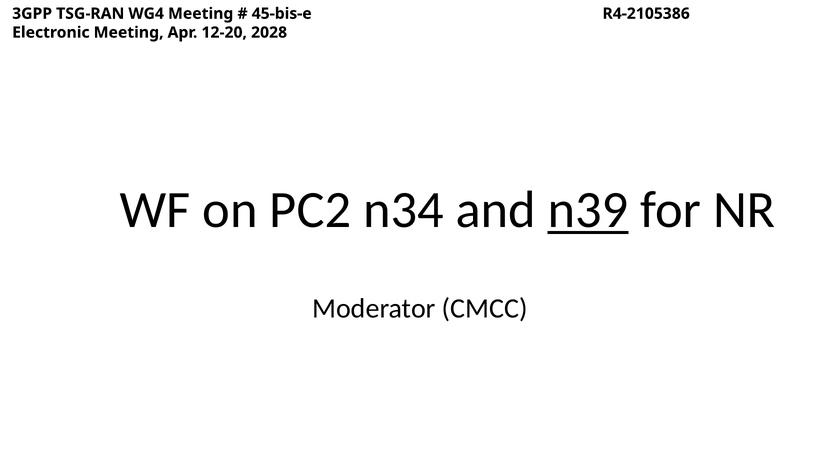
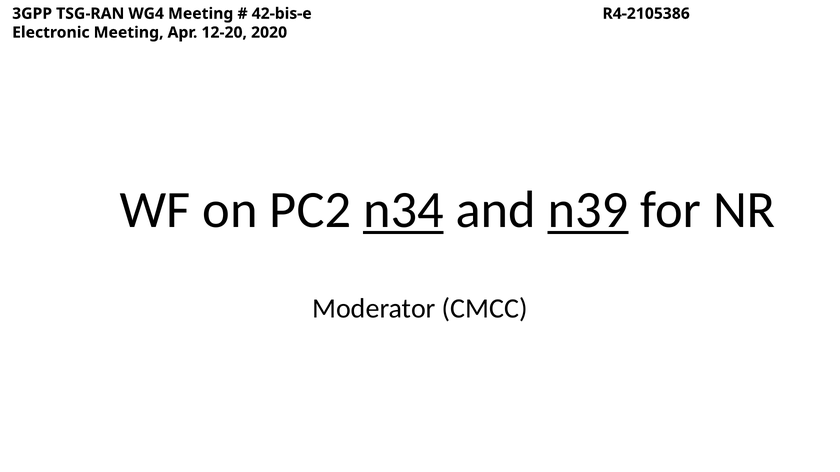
45-bis-e: 45-bis-e -> 42-bis-e
2028: 2028 -> 2020
n34 underline: none -> present
